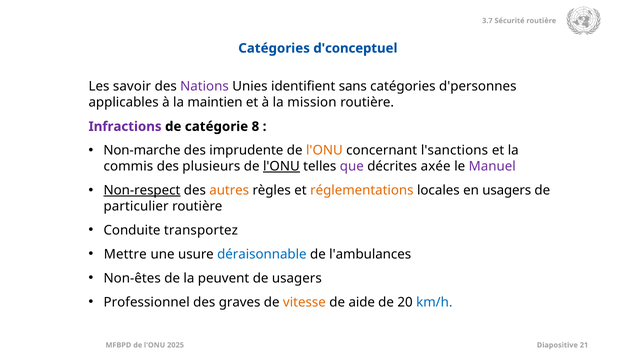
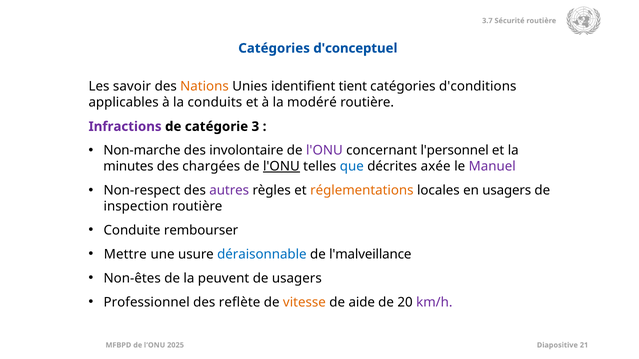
Nations colour: purple -> orange
sans: sans -> tient
d'personnes: d'personnes -> d'conditions
maintien: maintien -> conduits
mission: mission -> modéré
8: 8 -> 3
imprudente: imprudente -> involontaire
l'ONU at (324, 151) colour: orange -> purple
l'sanctions: l'sanctions -> l'personnel
commis: commis -> minutes
plusieurs: plusieurs -> chargées
que colour: purple -> blue
Non-respect underline: present -> none
autres colour: orange -> purple
particulier: particulier -> inspection
transportez: transportez -> rembourser
l'ambulances: l'ambulances -> l'malveillance
graves: graves -> reflète
km/h colour: blue -> purple
